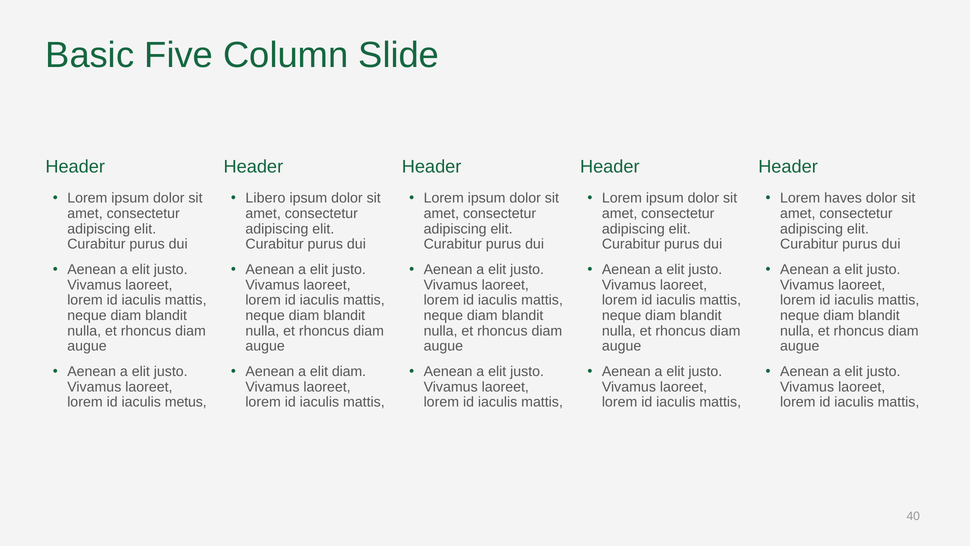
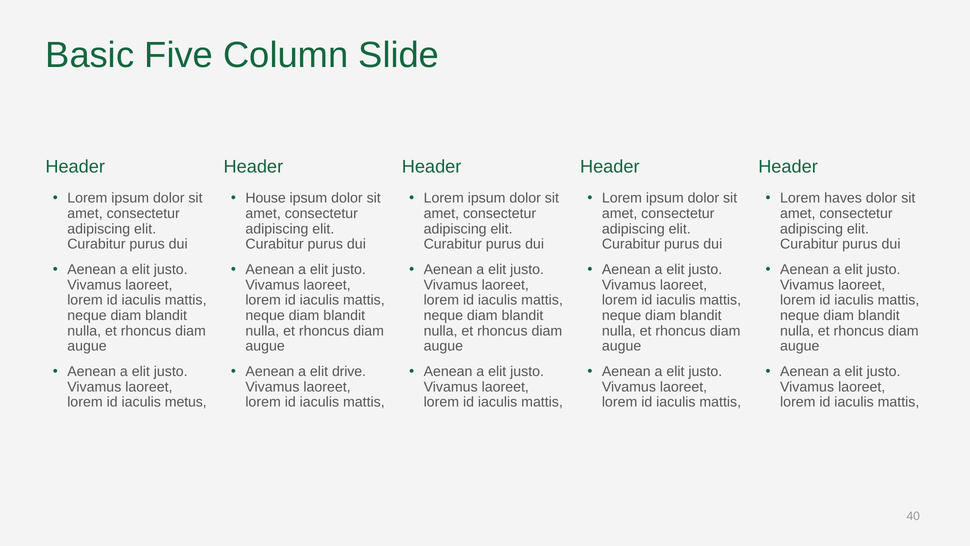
Libero: Libero -> House
elit diam: diam -> drive
